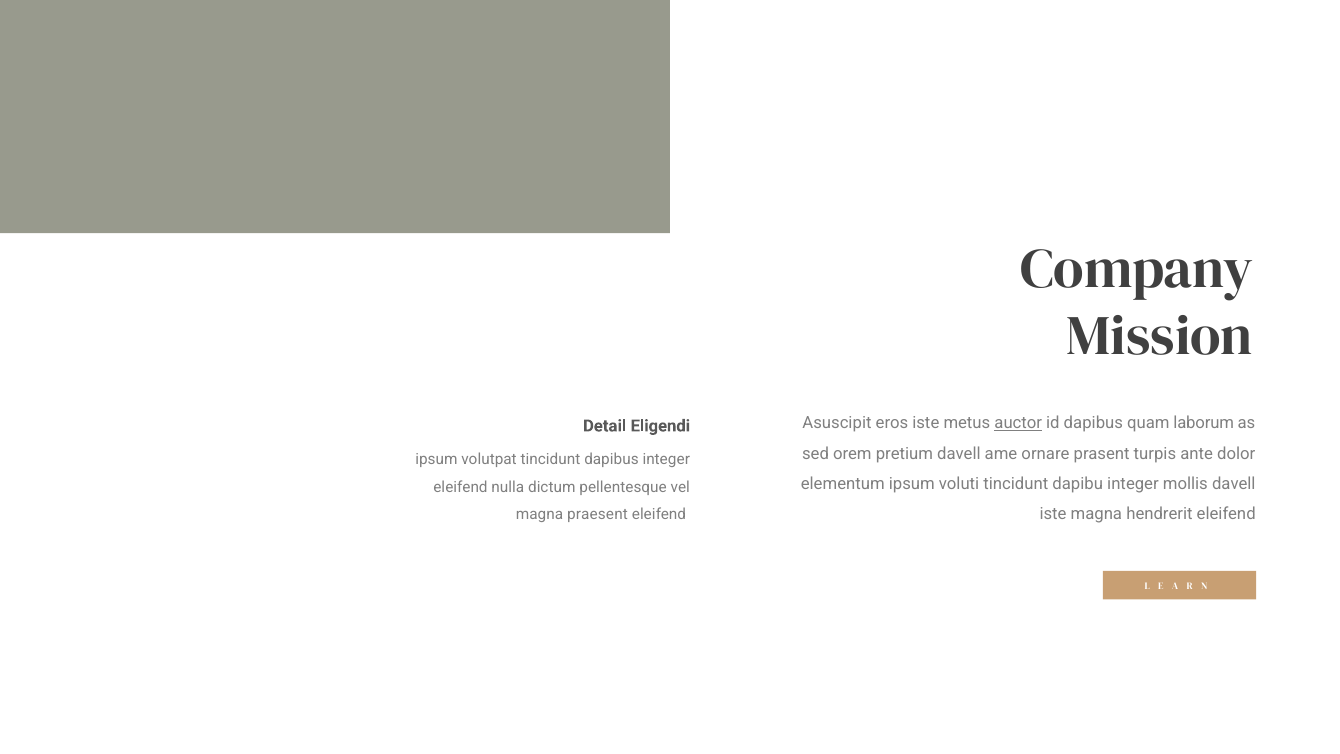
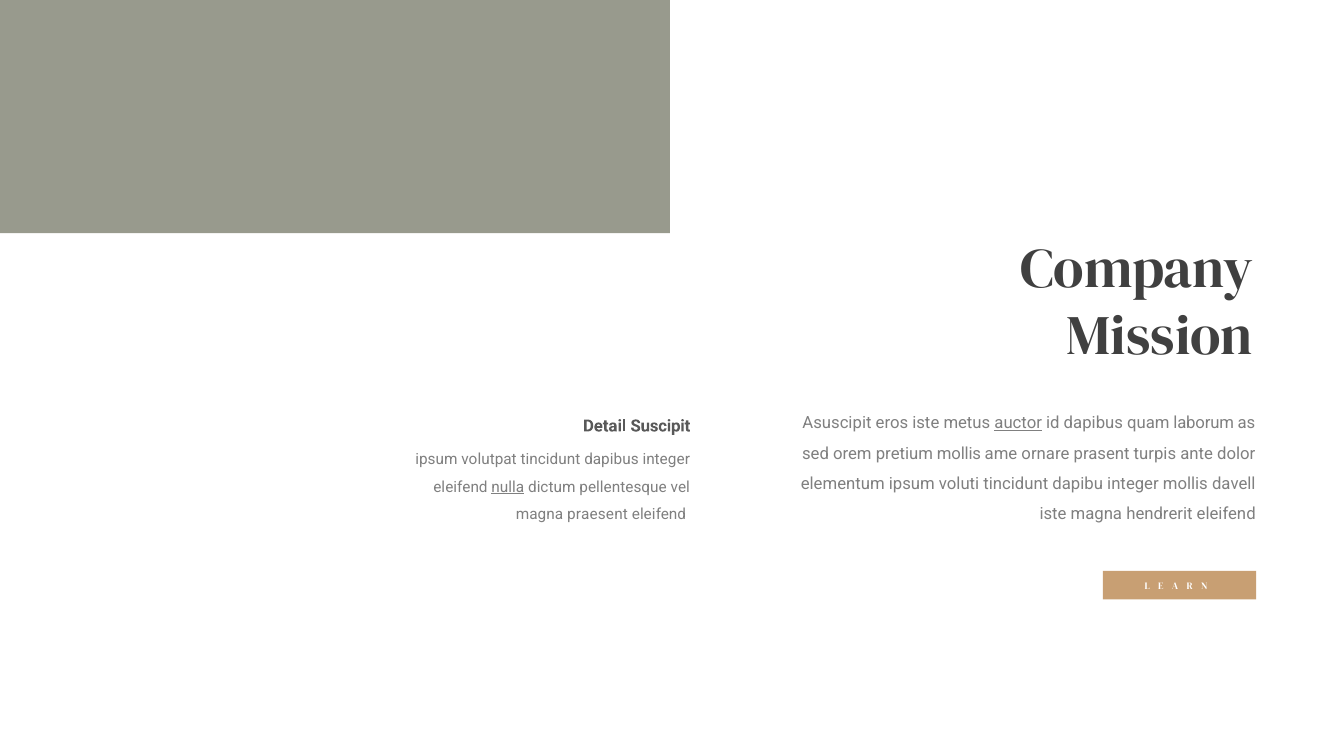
Eligendi: Eligendi -> Suscipit
pretium davell: davell -> mollis
nulla underline: none -> present
